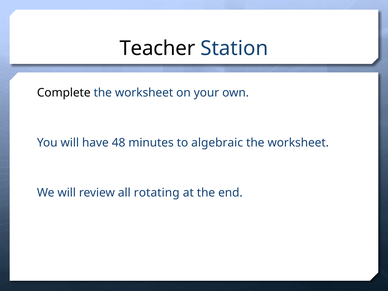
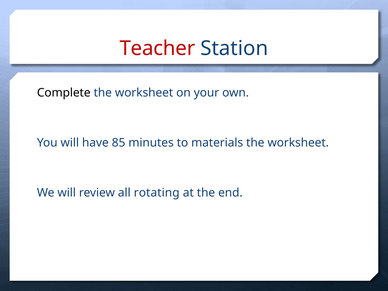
Teacher colour: black -> red
48: 48 -> 85
algebraic: algebraic -> materials
